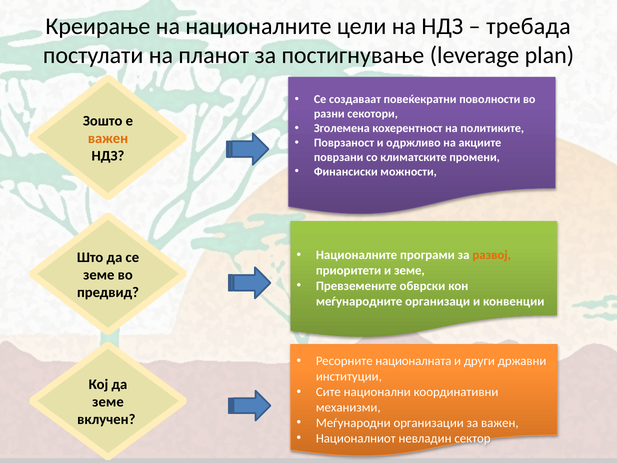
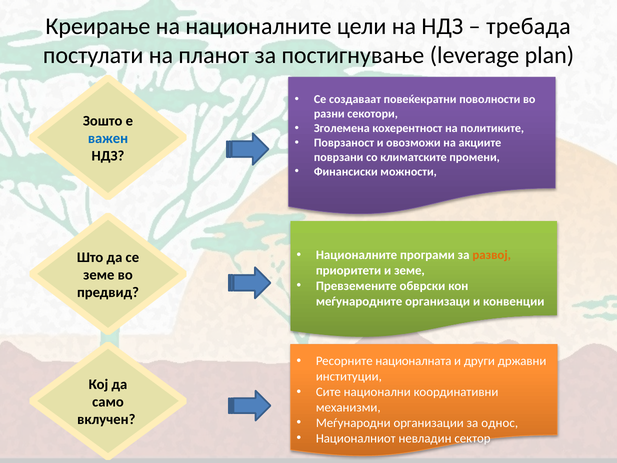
важен at (108, 138) colour: orange -> blue
одржливо: одржливо -> овозможи
земе at (108, 402): земе -> само
за важен: важен -> однос
